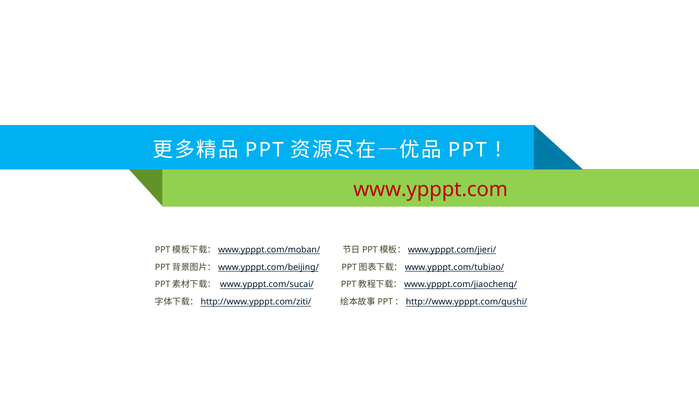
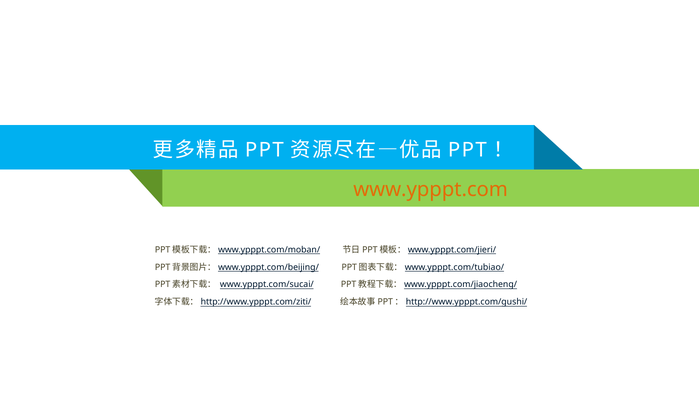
www.ypppt.com colour: red -> orange
